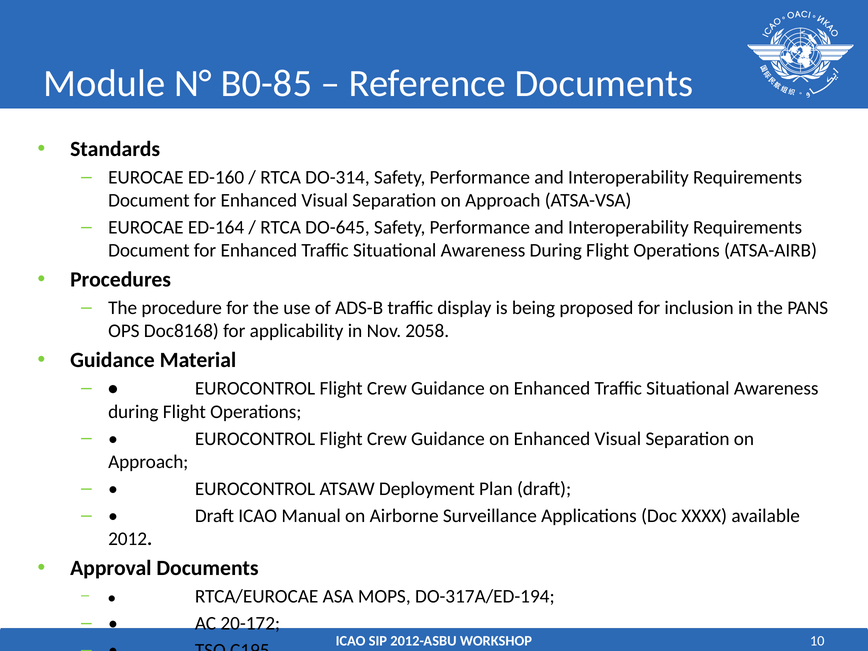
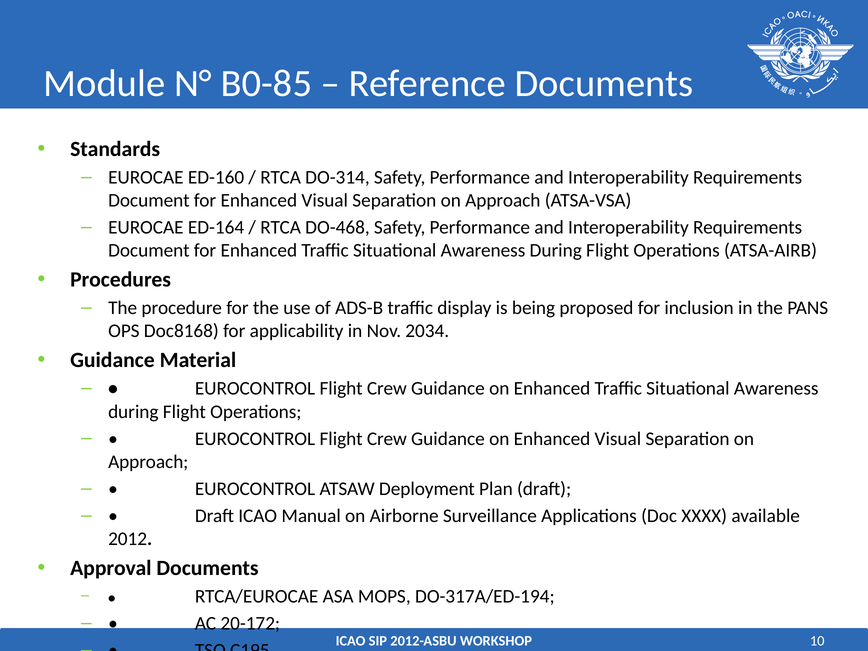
DO-645: DO-645 -> DO-468
2058: 2058 -> 2034
